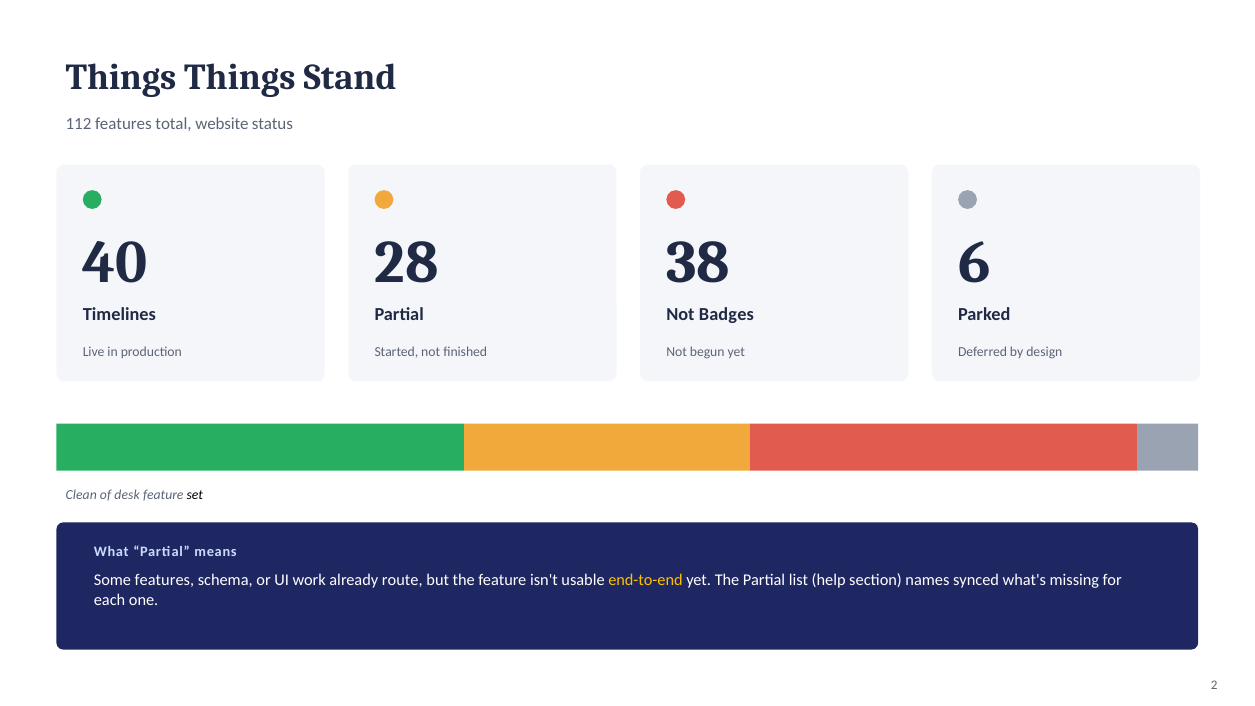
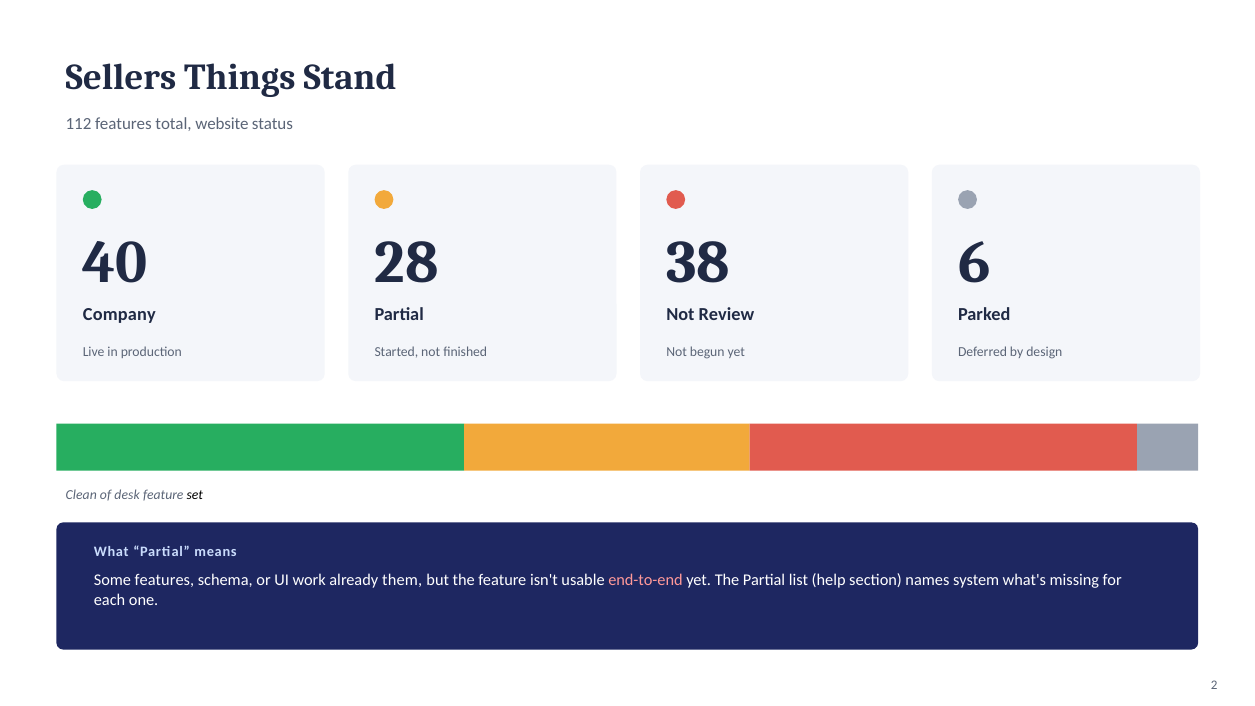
Things at (121, 78): Things -> Sellers
Timelines: Timelines -> Company
Badges: Badges -> Review
route: route -> them
end-to-end colour: yellow -> pink
synced: synced -> system
